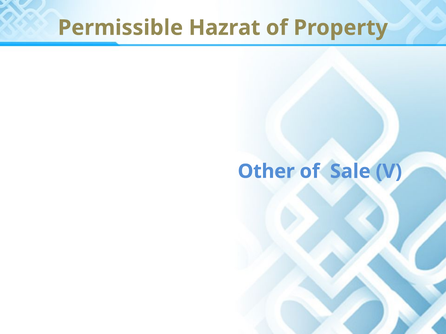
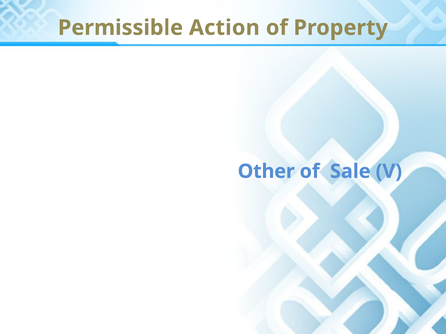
Hazrat: Hazrat -> Action
